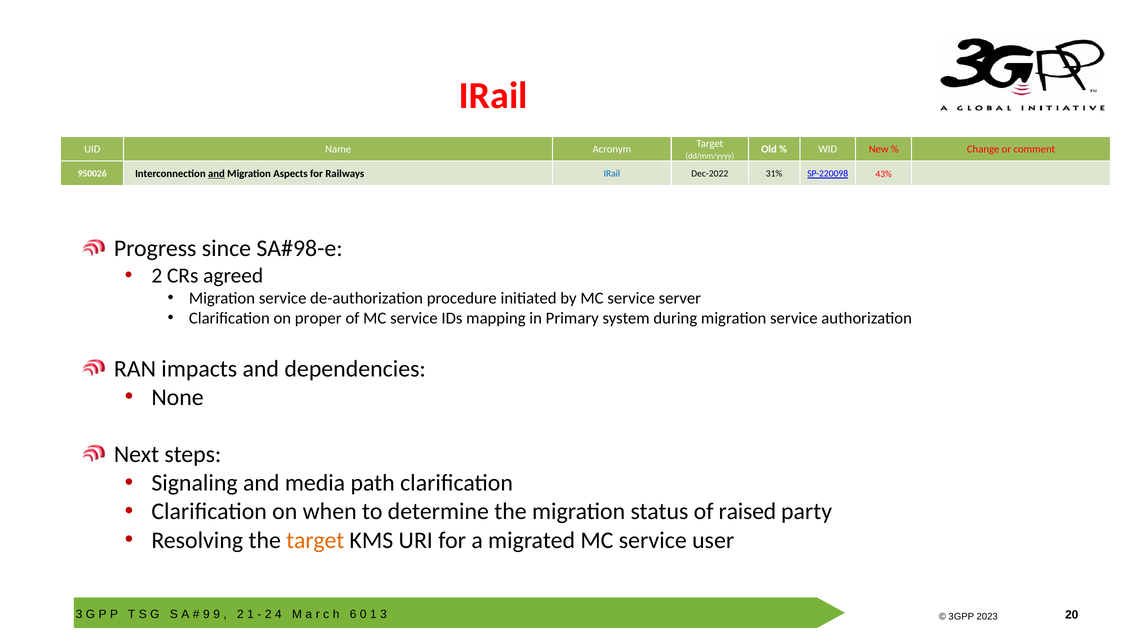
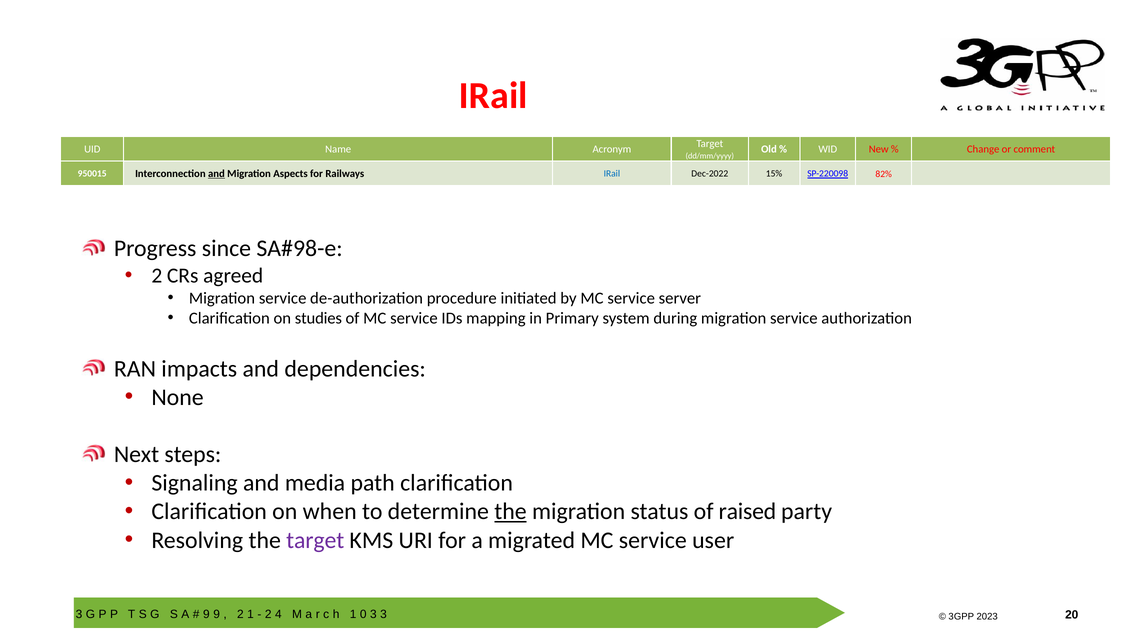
950026: 950026 -> 950015
31%: 31% -> 15%
43%: 43% -> 82%
proper: proper -> studies
the at (510, 512) underline: none -> present
target at (315, 540) colour: orange -> purple
6 at (353, 614): 6 -> 1
1 at (373, 614): 1 -> 3
